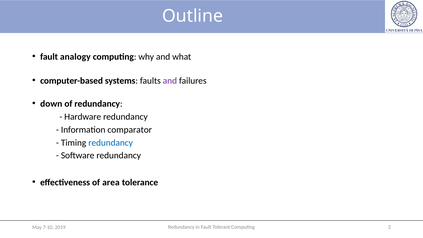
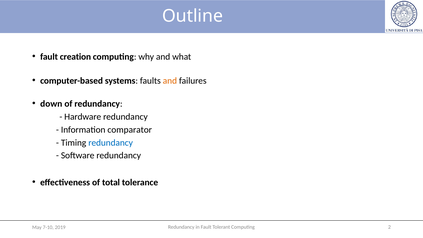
analogy: analogy -> creation
and at (170, 81) colour: purple -> orange
area: area -> total
